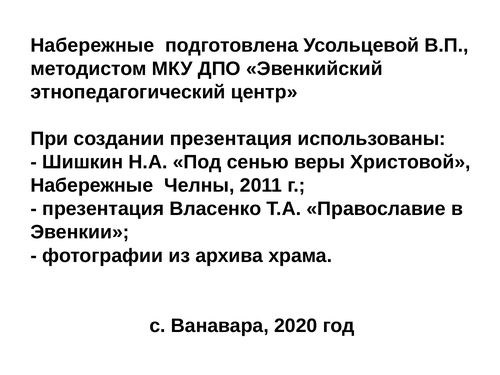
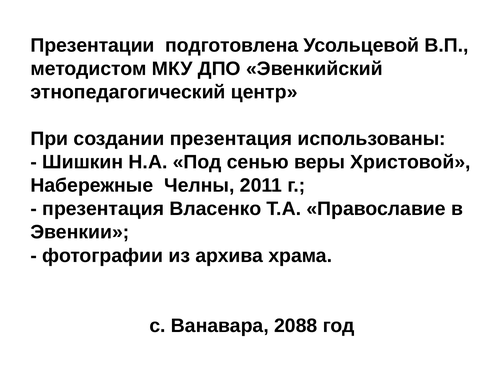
Набережные at (92, 45): Набережные -> Презентации
2020: 2020 -> 2088
